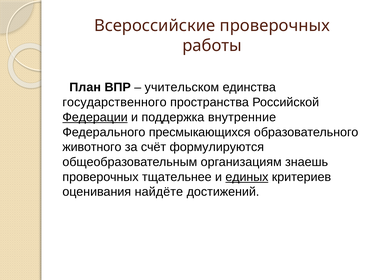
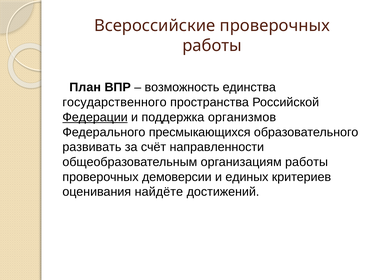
учительском: учительском -> возможность
внутренние: внутренние -> организмов
животного: животного -> развивать
формулируются: формулируются -> направленности
организациям знаешь: знаешь -> работы
тщательнее: тщательнее -> демоверсии
единых underline: present -> none
